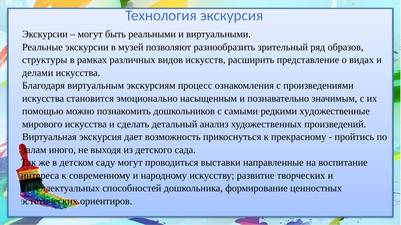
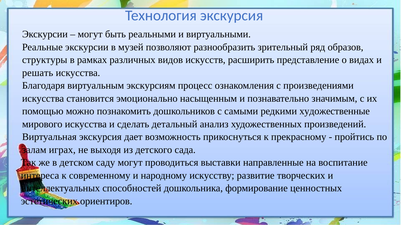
делами: делами -> решать
иного: иного -> играх
